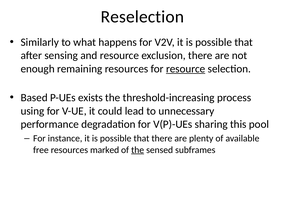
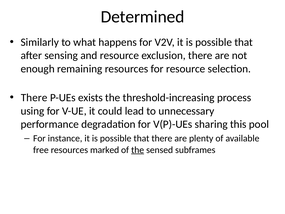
Reselection: Reselection -> Determined
resource at (186, 69) underline: present -> none
Based at (34, 98): Based -> There
